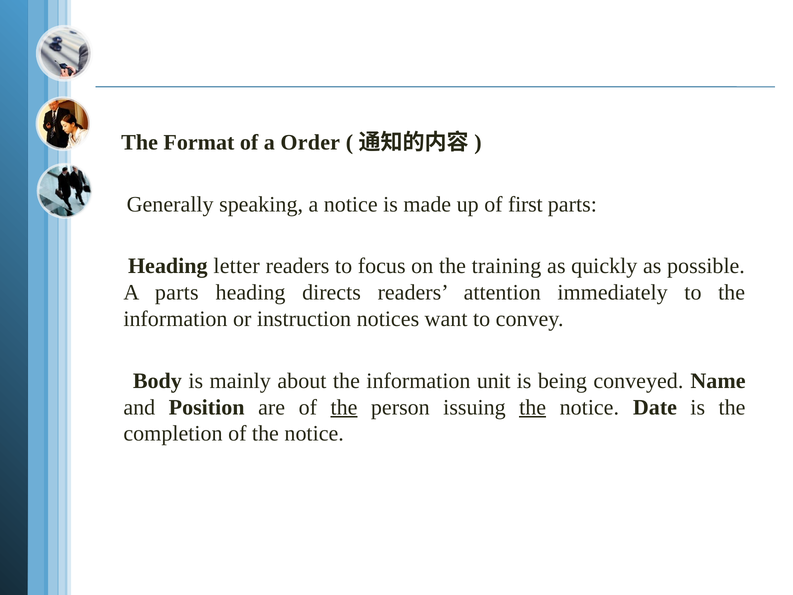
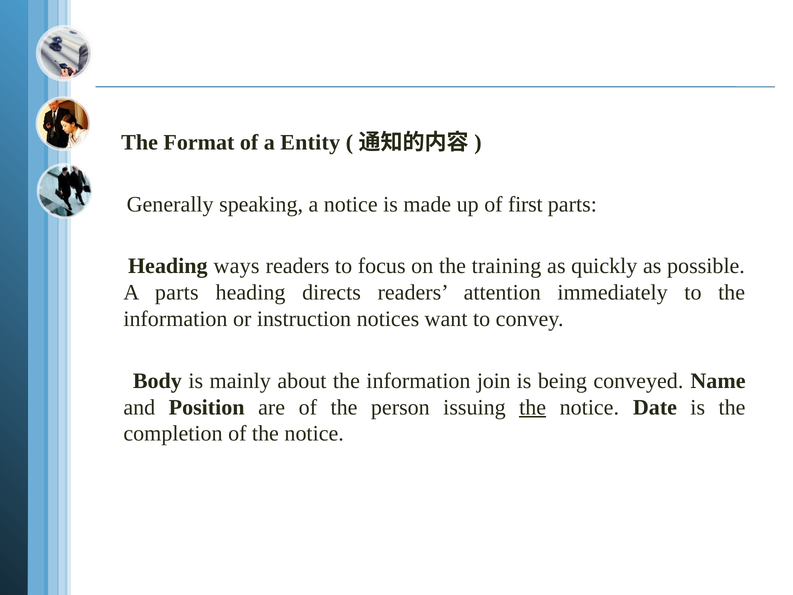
Order: Order -> Entity
letter: letter -> ways
unit: unit -> join
the at (344, 407) underline: present -> none
